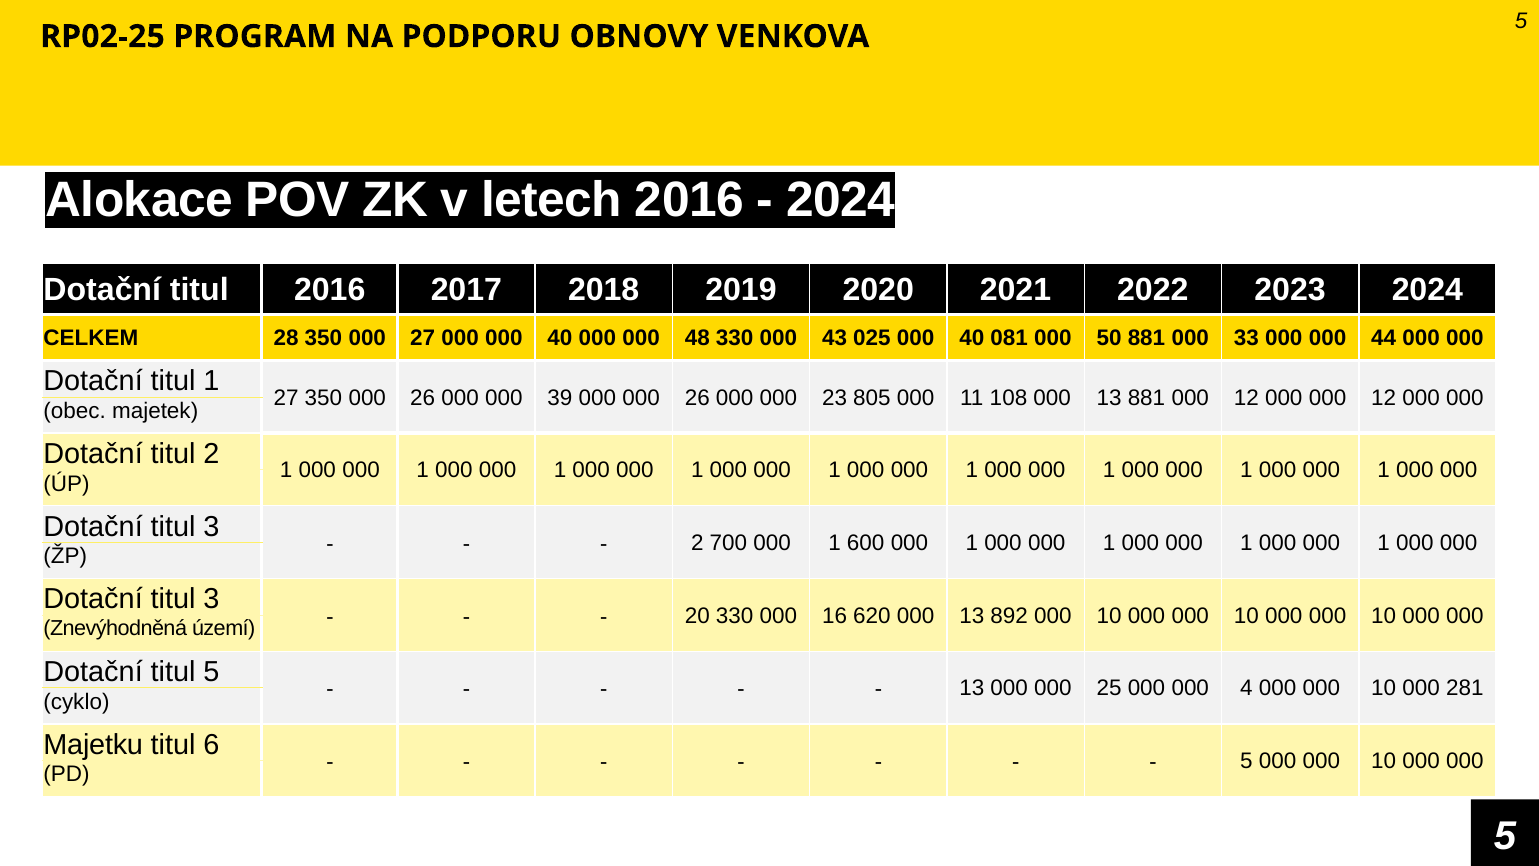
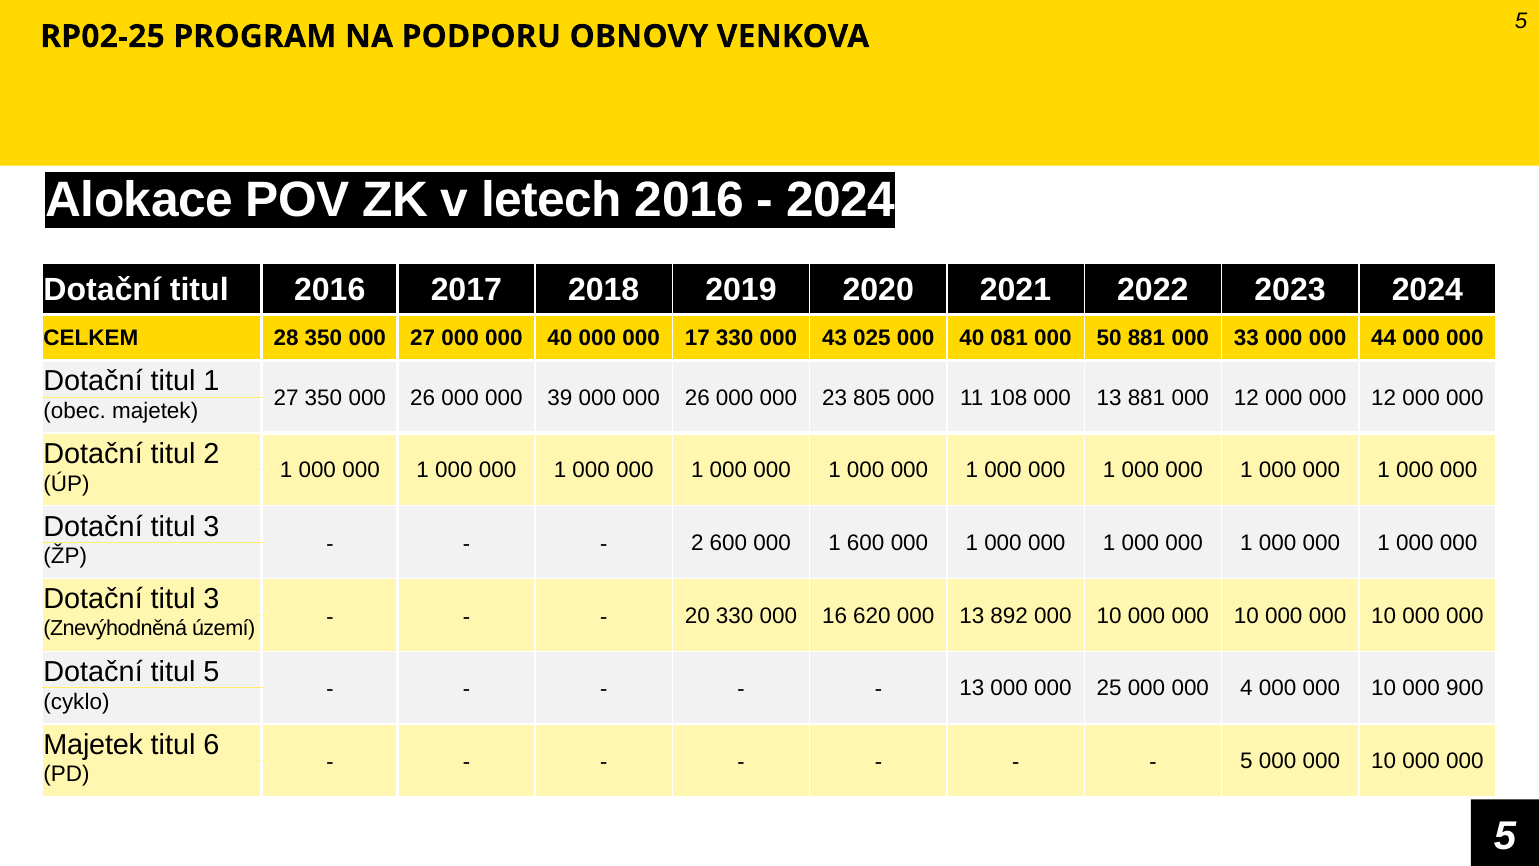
48: 48 -> 17
2 700: 700 -> 600
281: 281 -> 900
Majetku at (93, 744): Majetku -> Majetek
